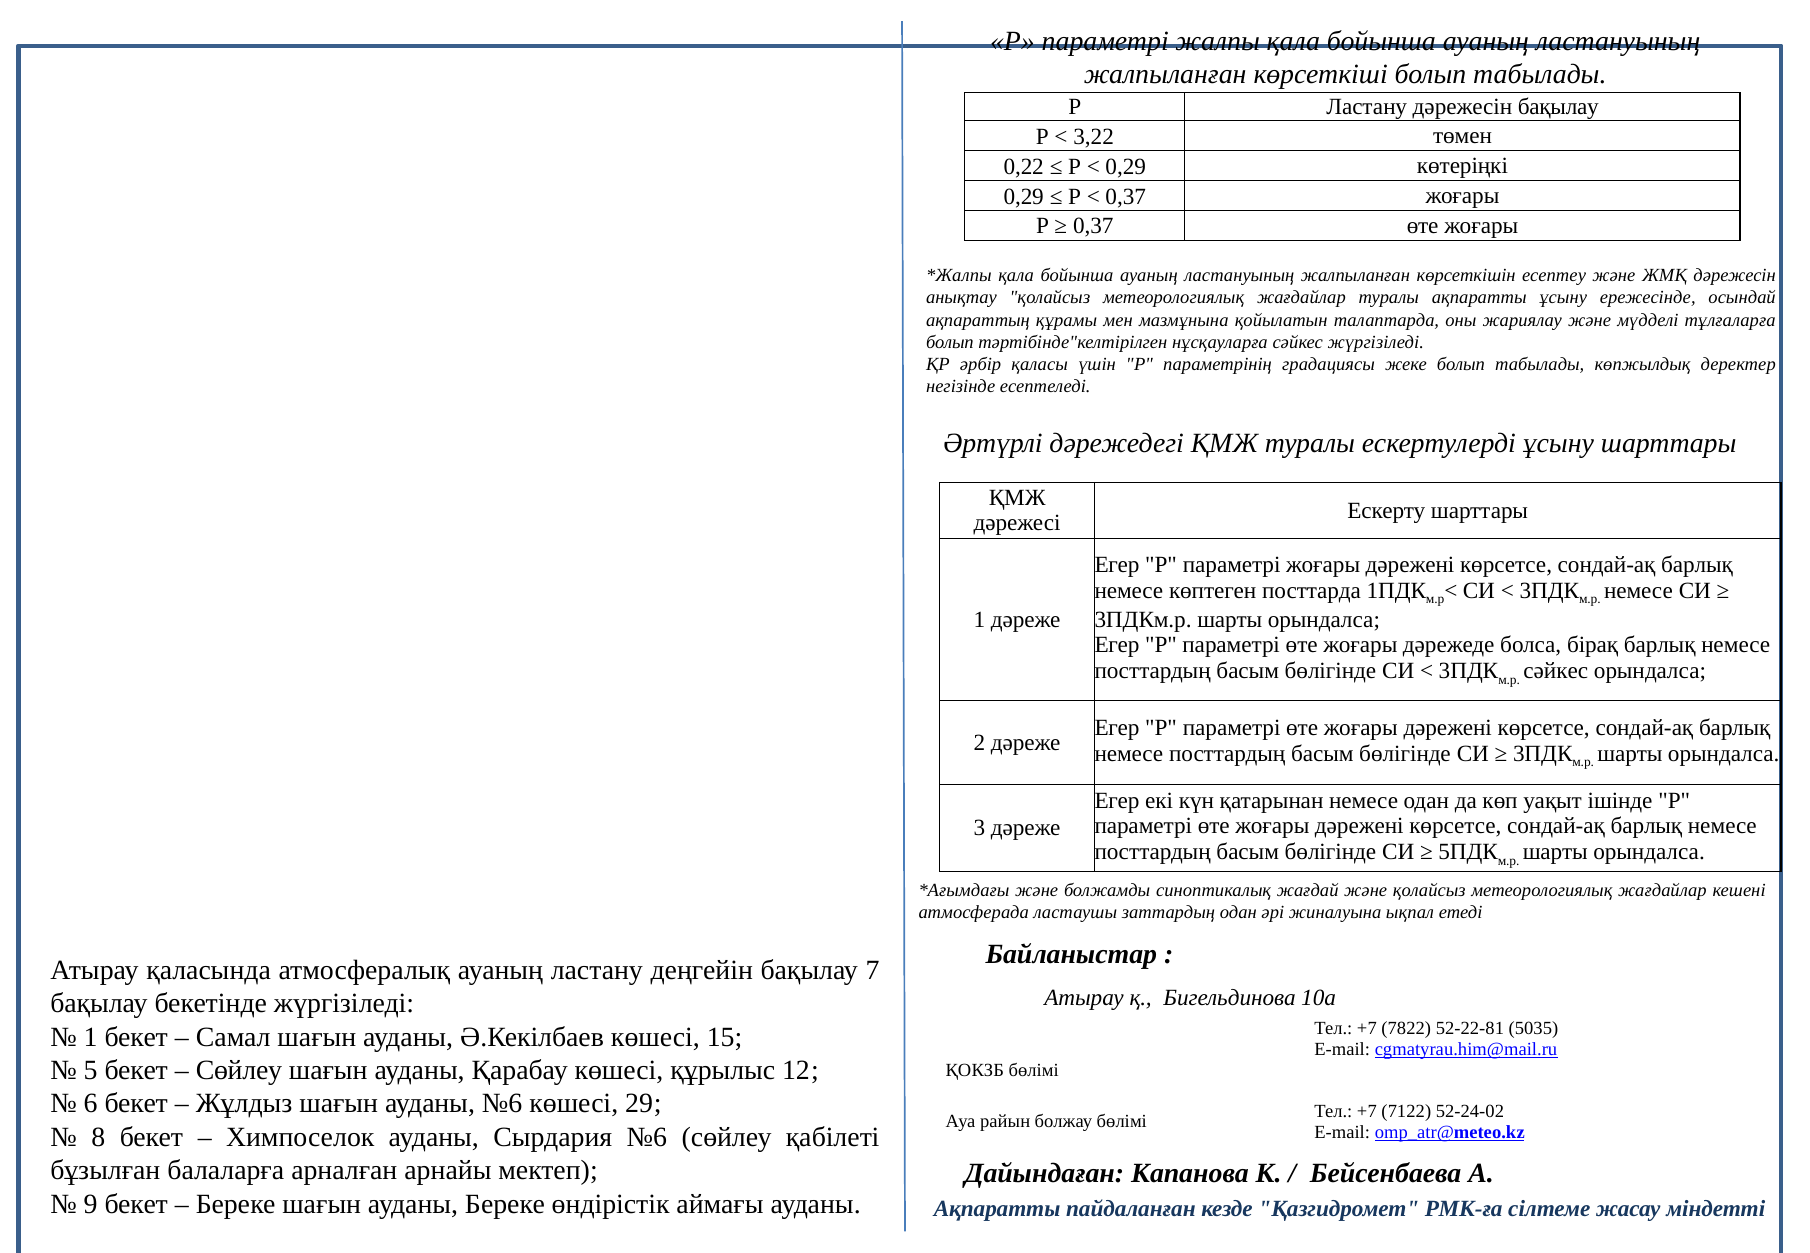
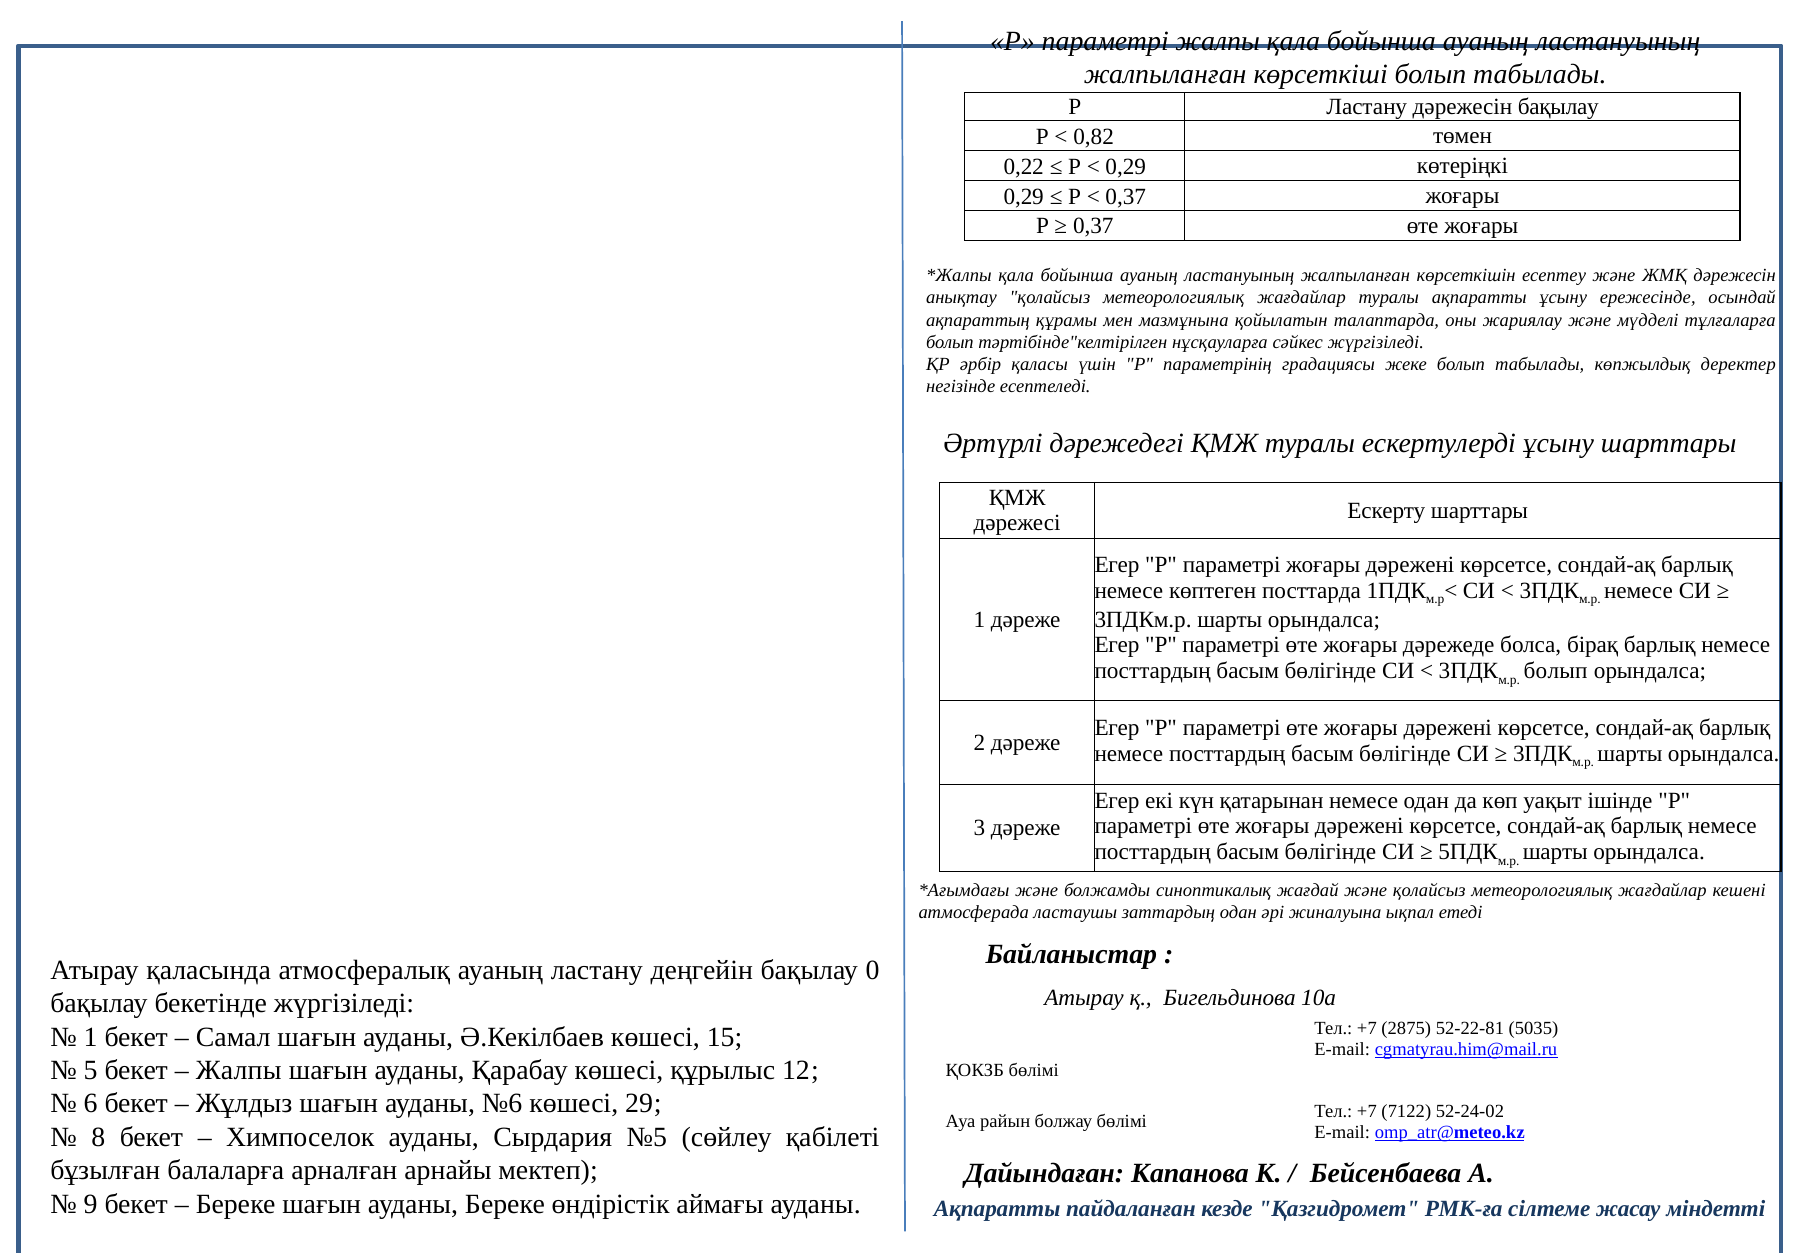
3,22: 3,22 -> 0,82
сәйкес at (1556, 671): сәйкес -> болып
7: 7 -> 0
7822: 7822 -> 2875
Сөйлеу at (239, 1070): Сөйлеу -> Жалпы
Сырдария №6: №6 -> №5
